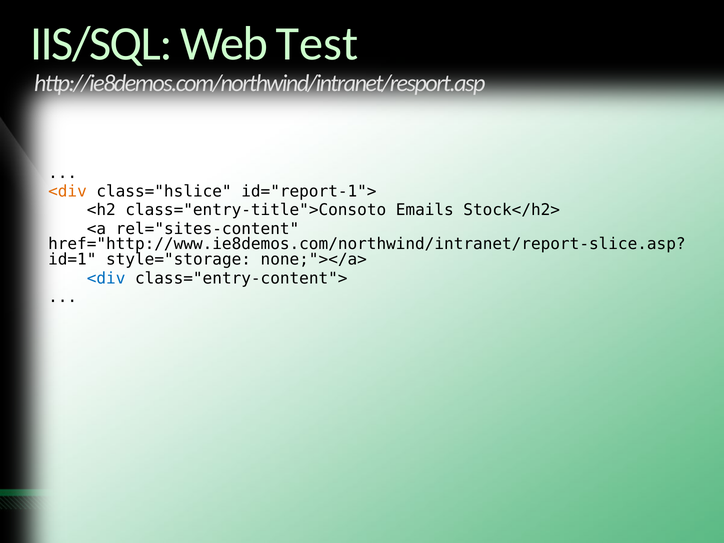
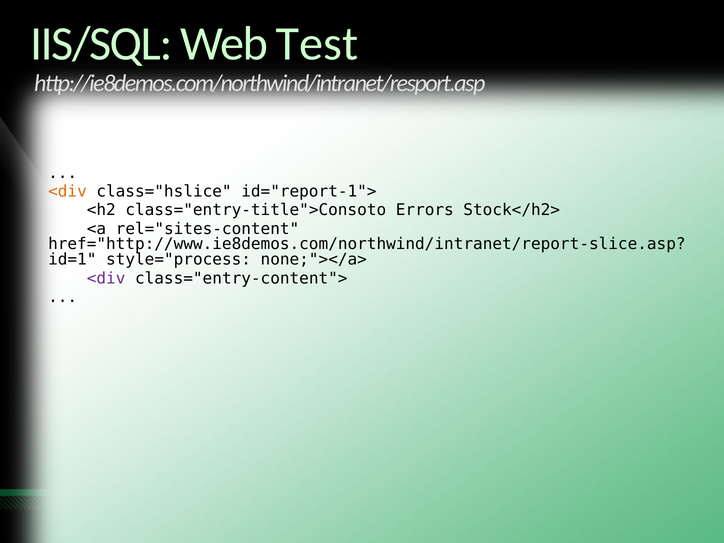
Emails: Emails -> Errors
style="storage: style="storage -> style="process
<div at (106, 278) colour: blue -> purple
